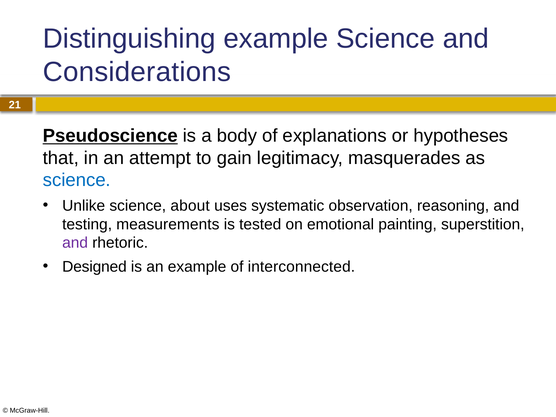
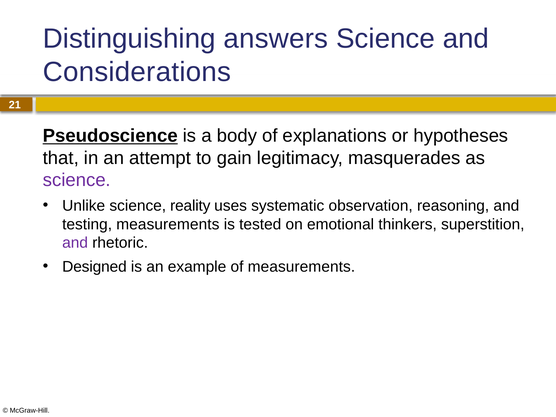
Distinguishing example: example -> answers
science at (77, 180) colour: blue -> purple
about: about -> reality
painting: painting -> thinkers
of interconnected: interconnected -> measurements
